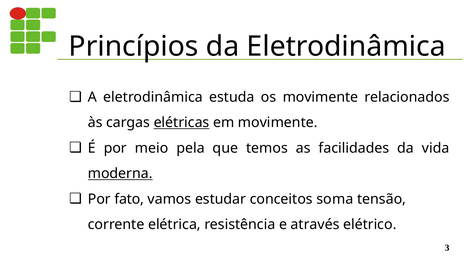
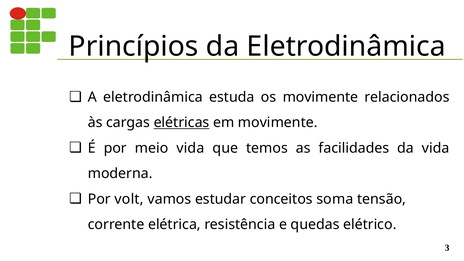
meio pela: pela -> vida
moderna underline: present -> none
fato: fato -> volt
através: através -> quedas
